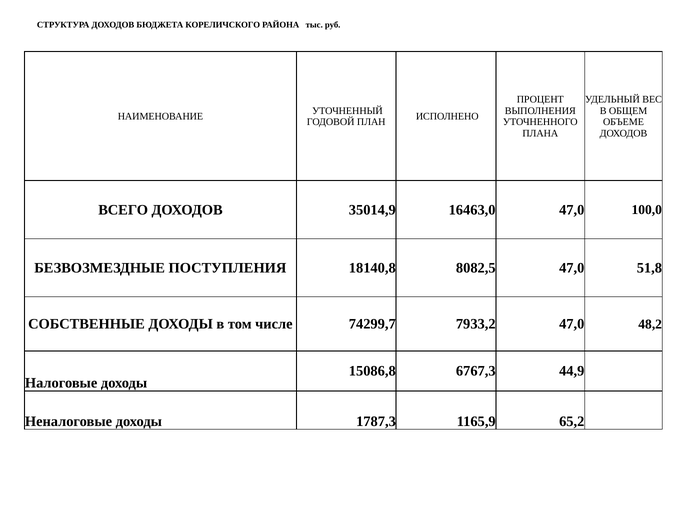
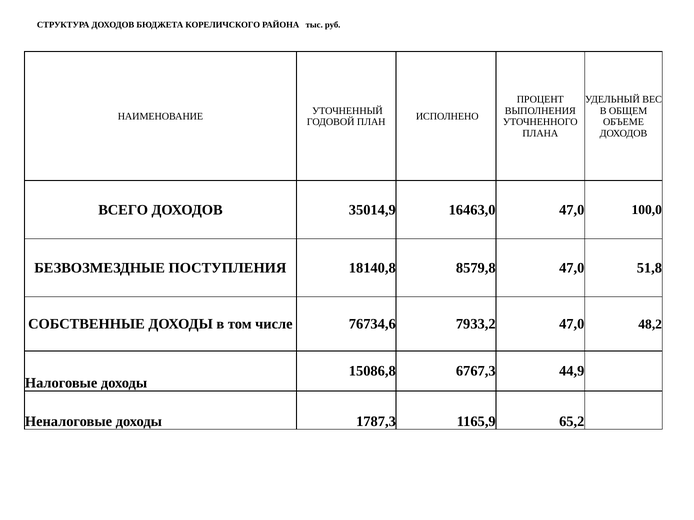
8082,5: 8082,5 -> 8579,8
74299,7: 74299,7 -> 76734,6
